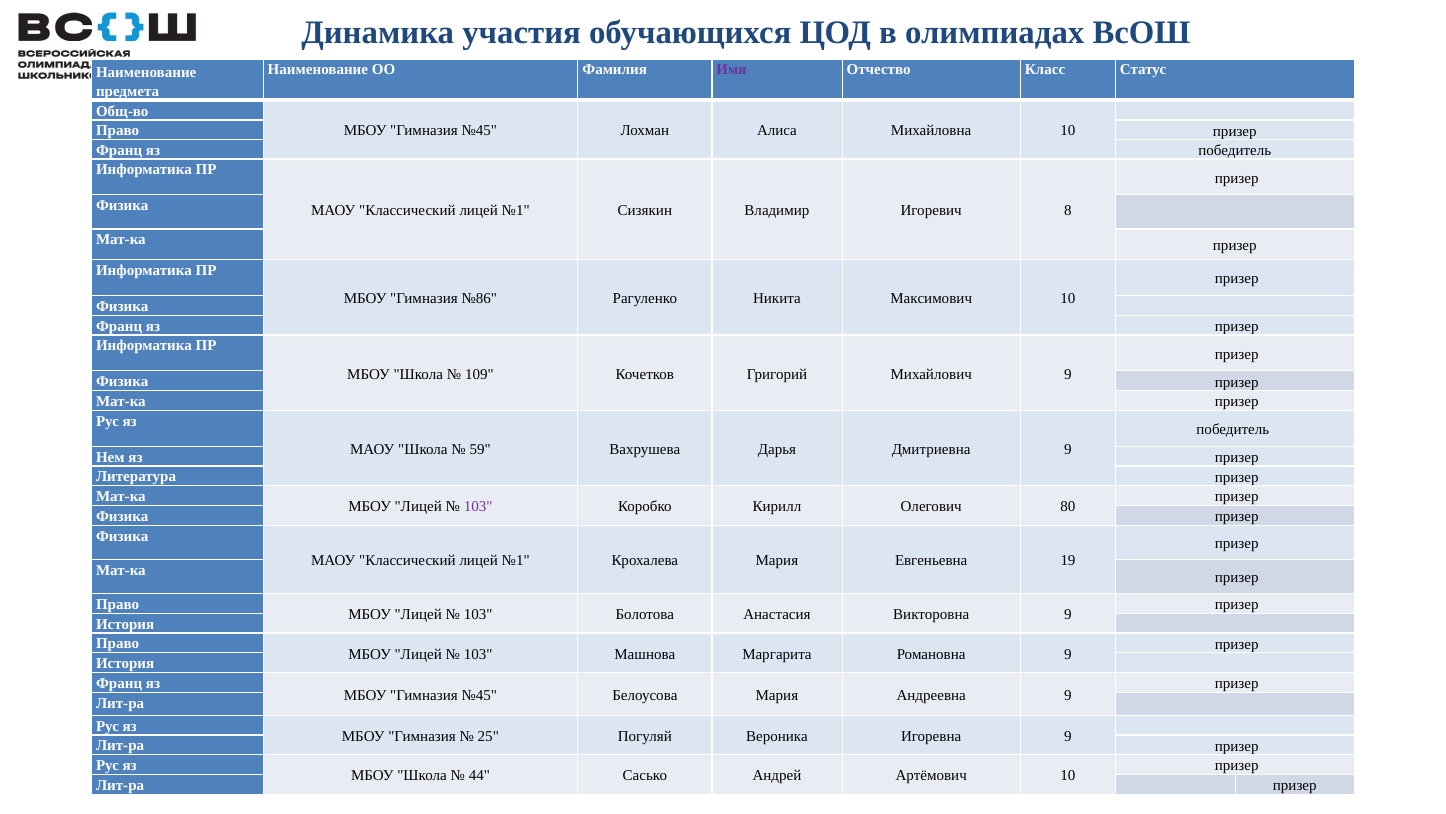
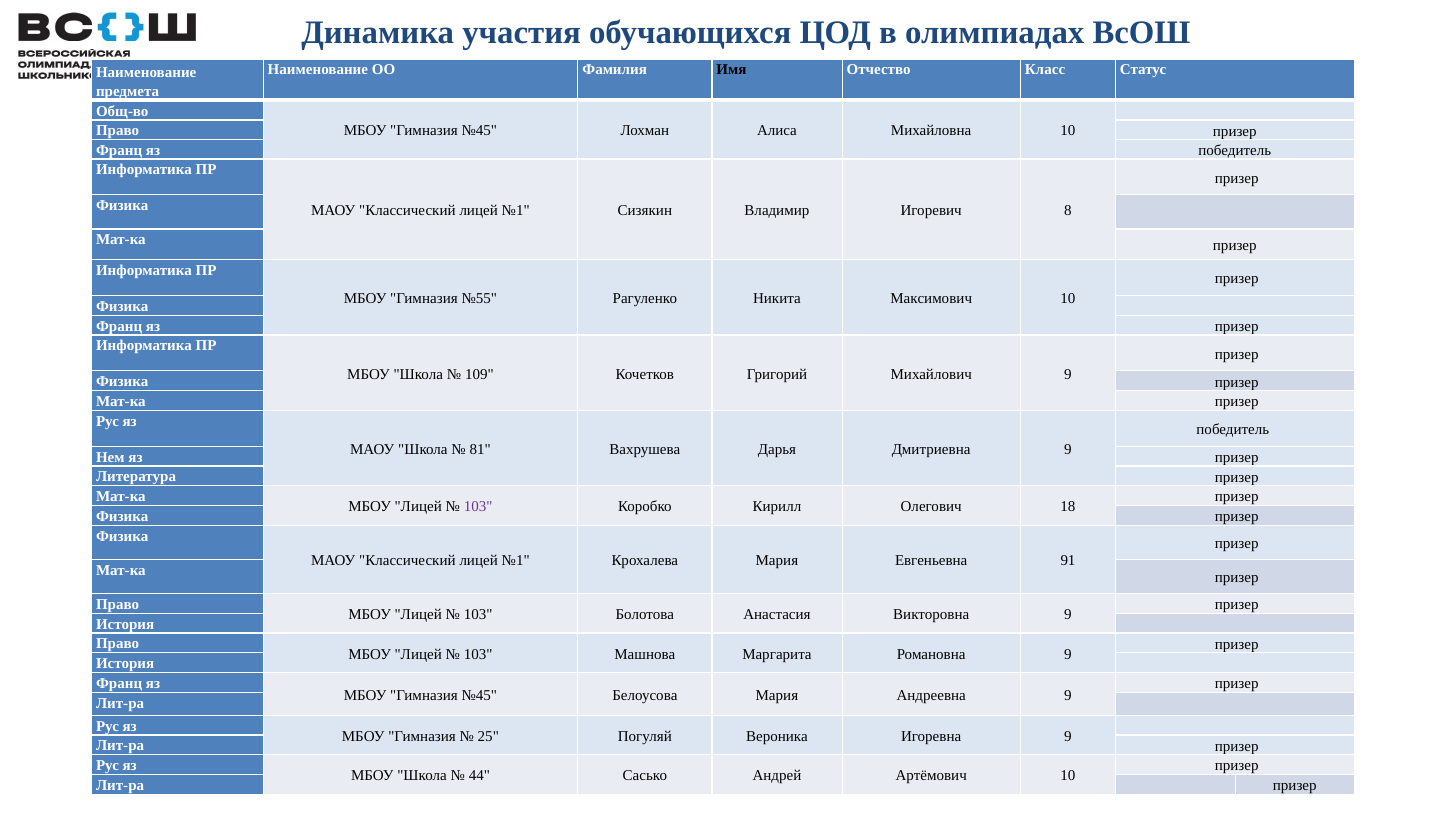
Имя colour: purple -> black
№86: №86 -> №55
59: 59 -> 81
80: 80 -> 18
19: 19 -> 91
